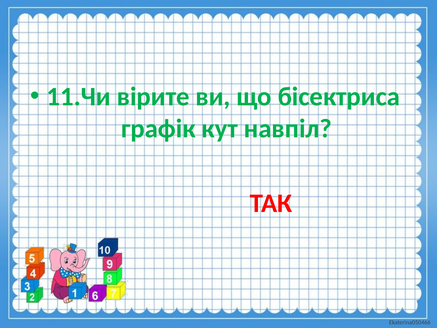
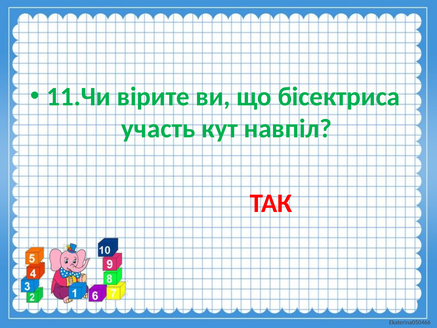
графік: графік -> участь
